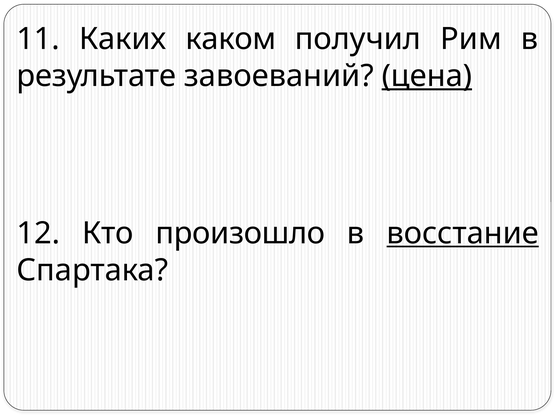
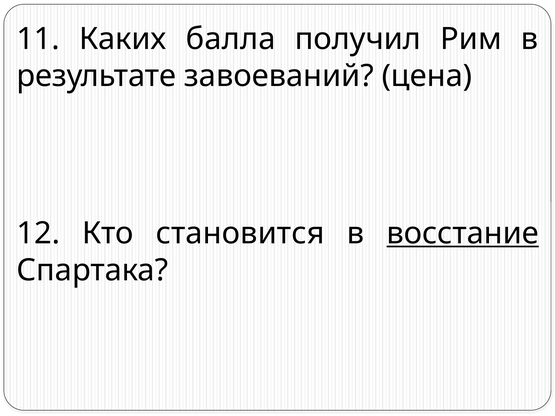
каком: каком -> балла
цена underline: present -> none
произошло: произошло -> становится
